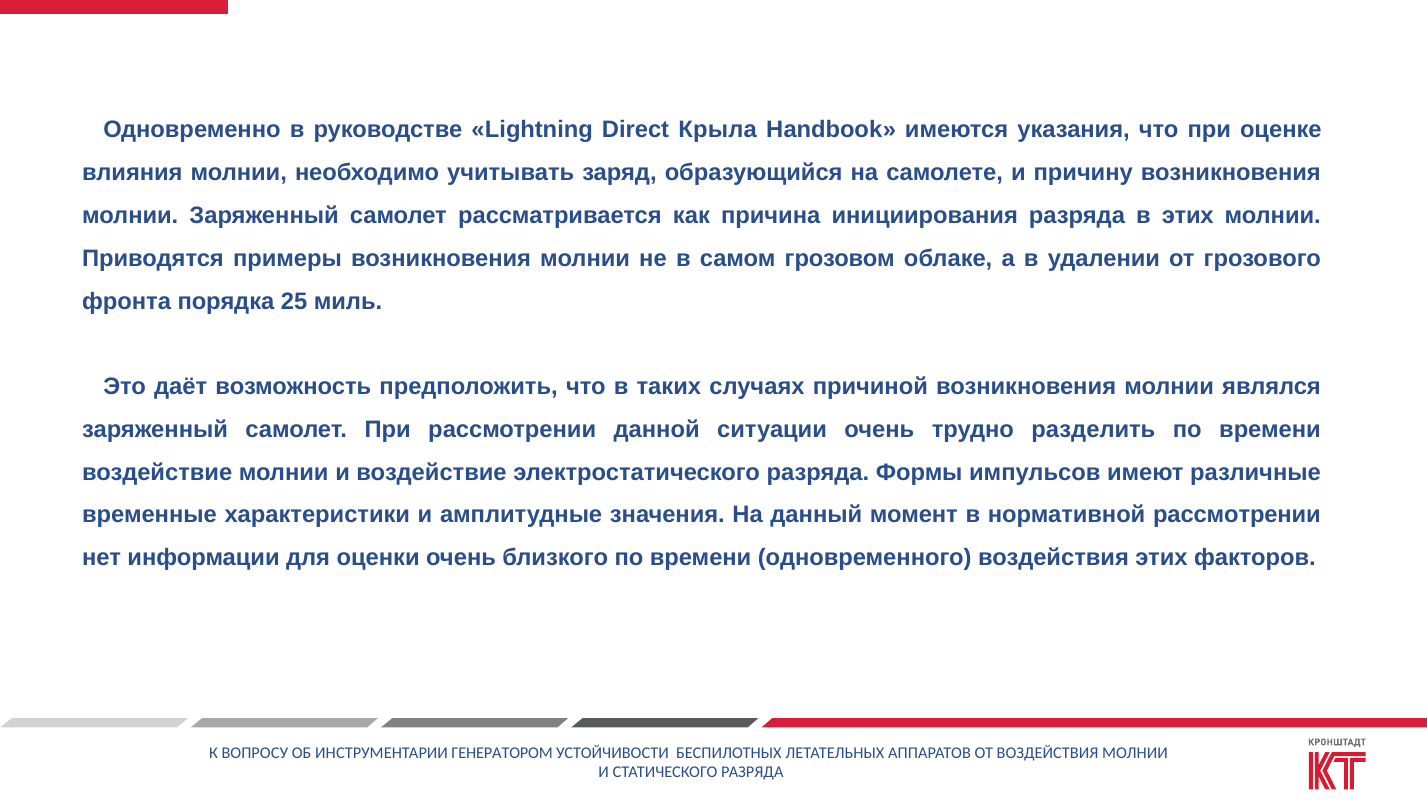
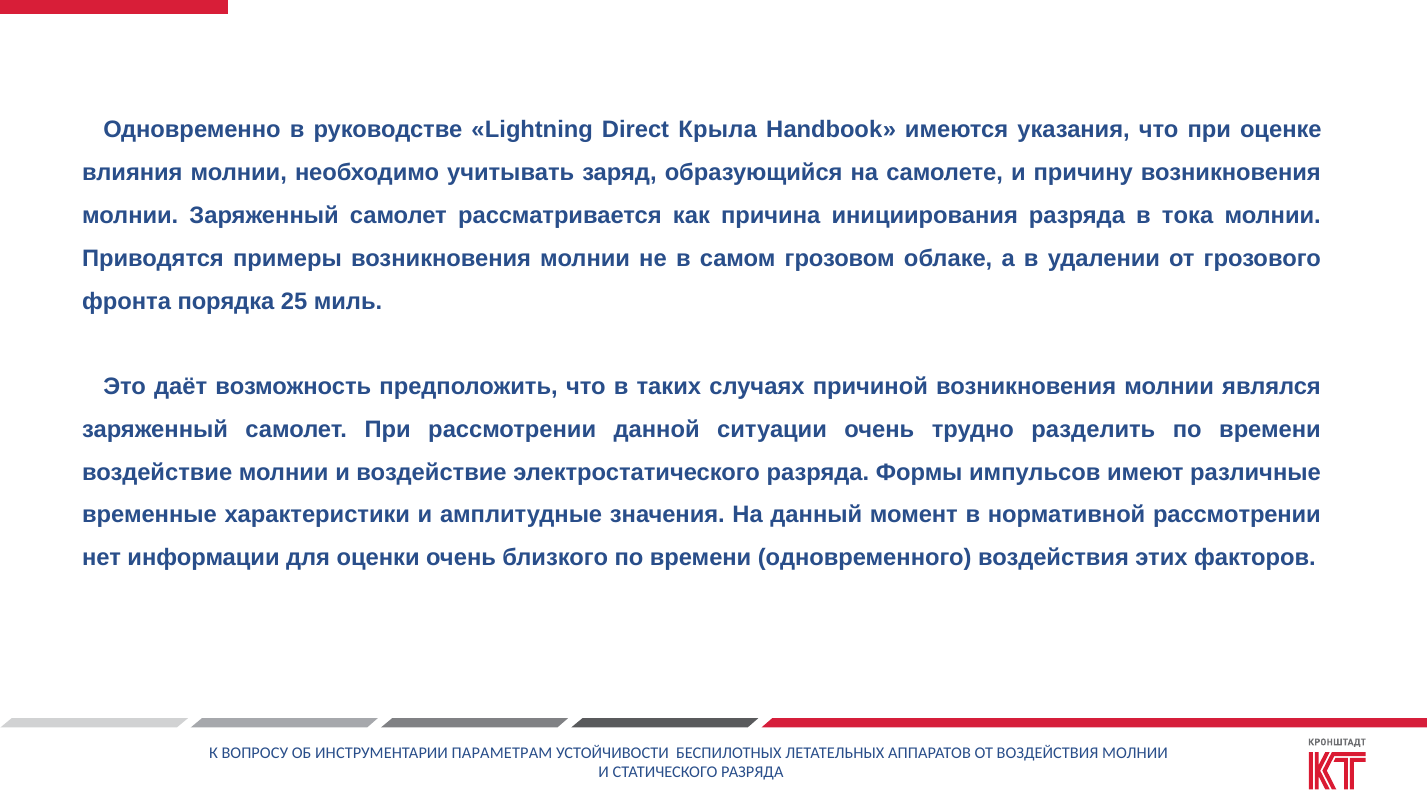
в этих: этих -> тока
ГЕНЕРАТОРОМ: ГЕНЕРАТОРОМ -> ПАРАМЕТРАМ
